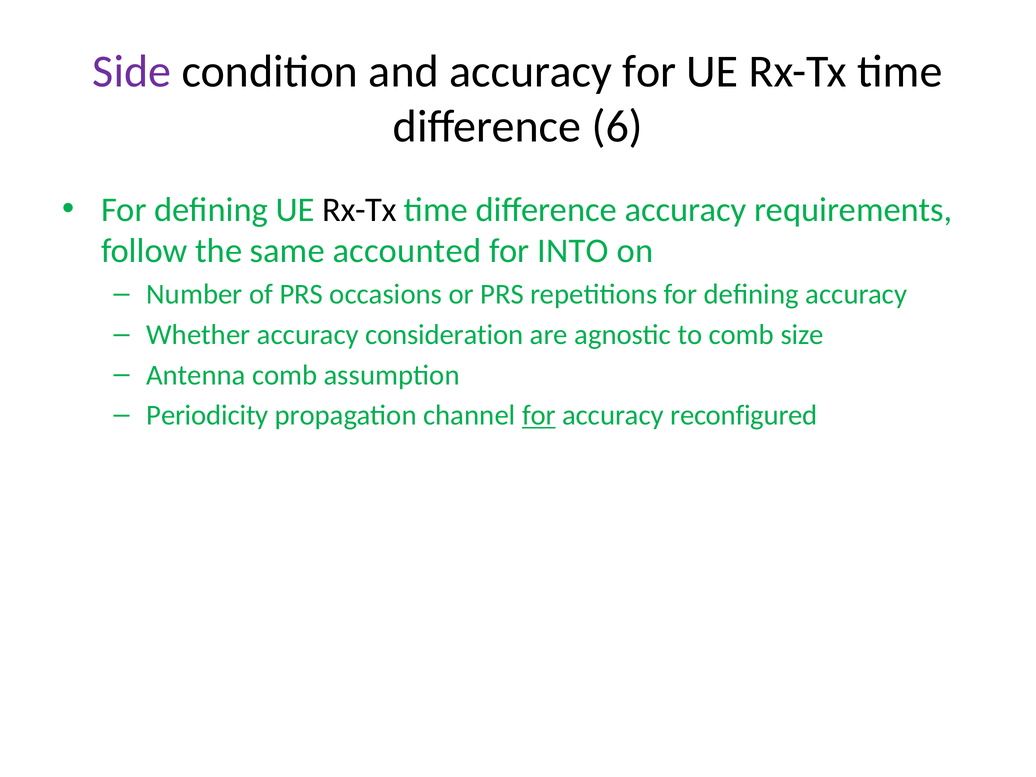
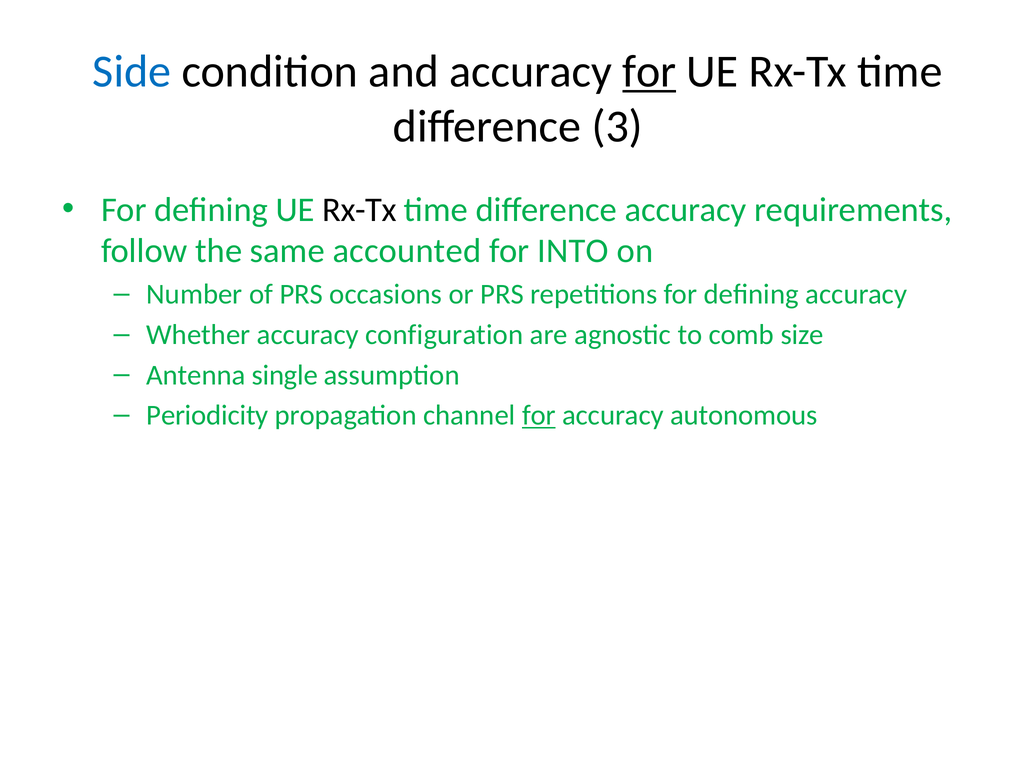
Side colour: purple -> blue
for at (649, 71) underline: none -> present
6: 6 -> 3
consideration: consideration -> configuration
Antenna comb: comb -> single
reconfigured: reconfigured -> autonomous
